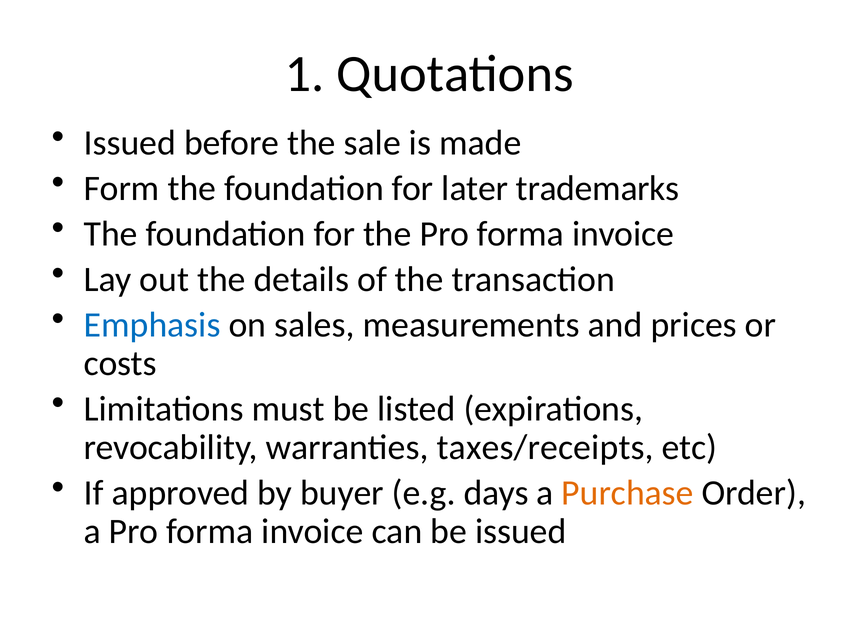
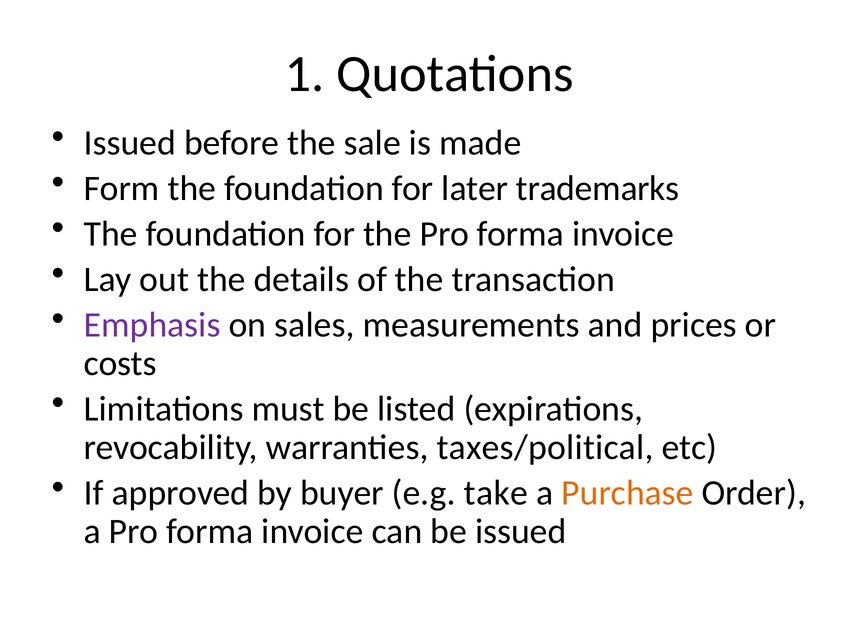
Emphasis colour: blue -> purple
taxes/receipts: taxes/receipts -> taxes/political
days: days -> take
